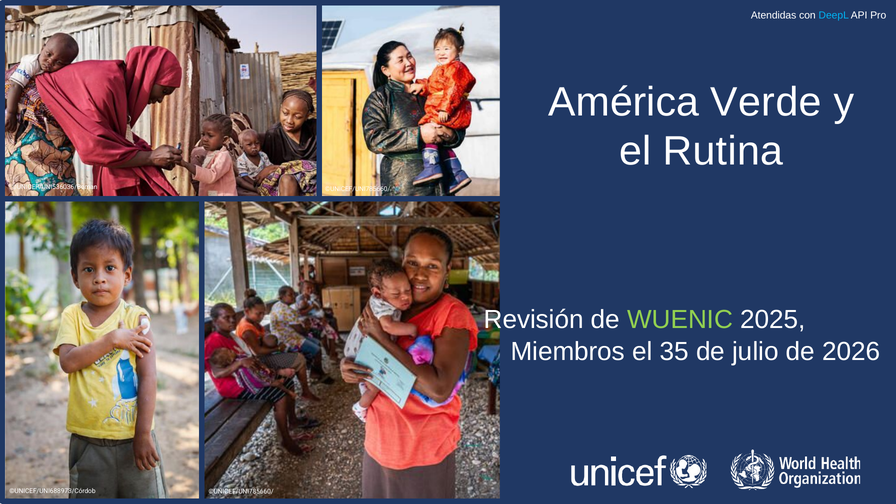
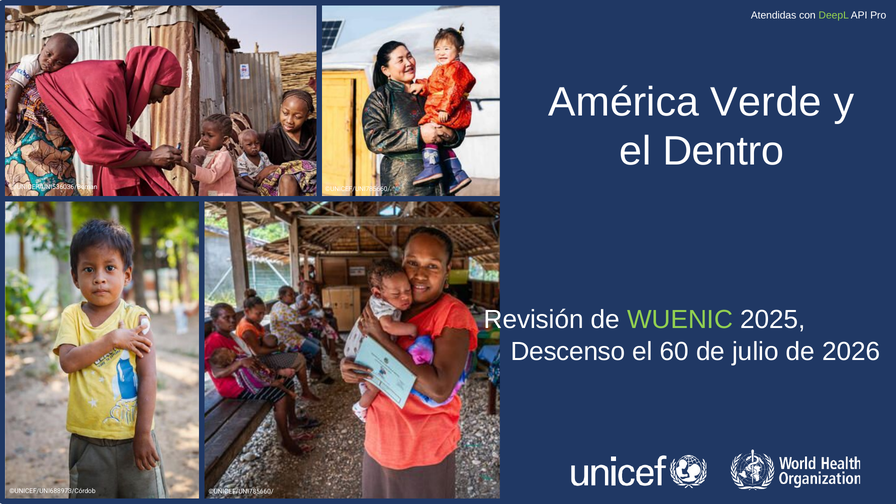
DeepL colour: light blue -> light green
Rutina: Rutina -> Dentro
Miembros: Miembros -> Descenso
35: 35 -> 60
